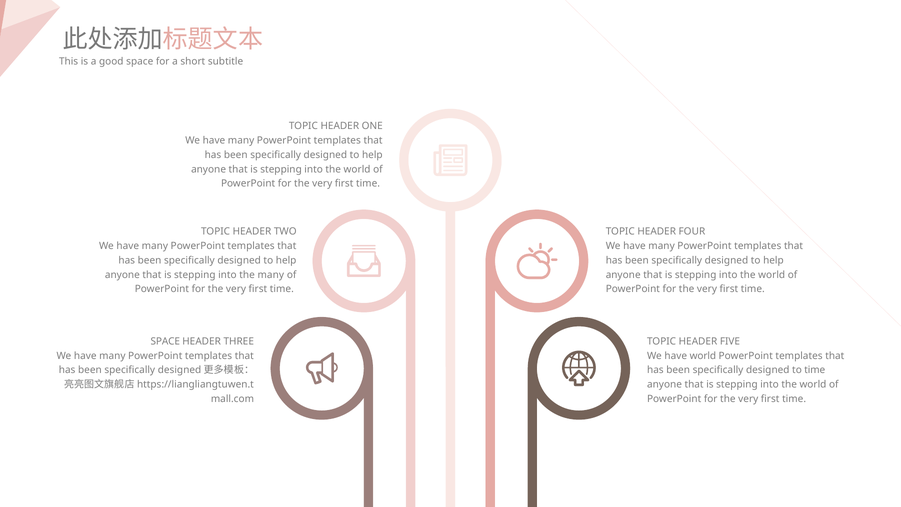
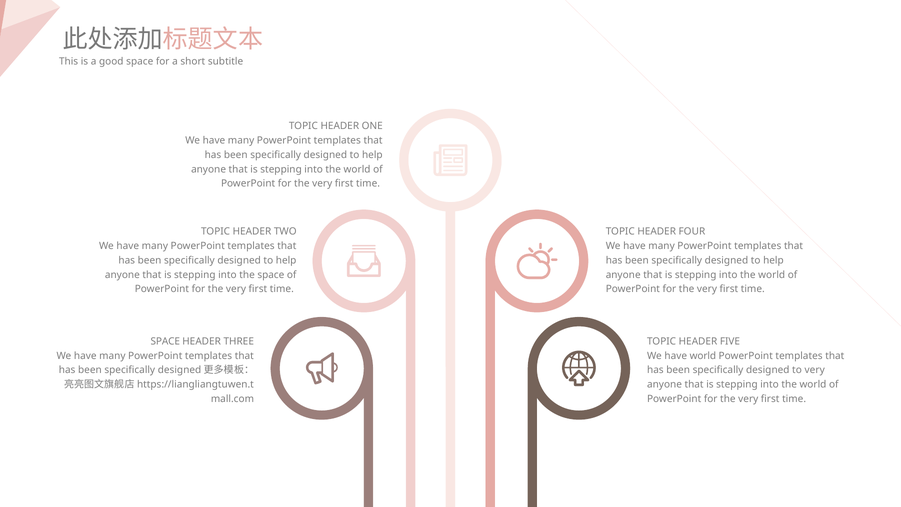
the many: many -> space
to time: time -> very
